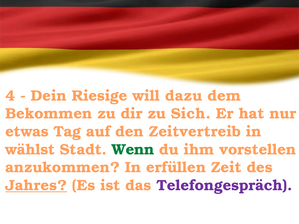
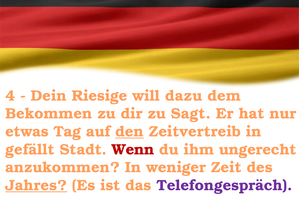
Sich: Sich -> Sagt
den underline: none -> present
wählst: wählst -> gefällt
Wenn colour: green -> red
vorstellen: vorstellen -> ungerecht
erfüllen: erfüllen -> weniger
